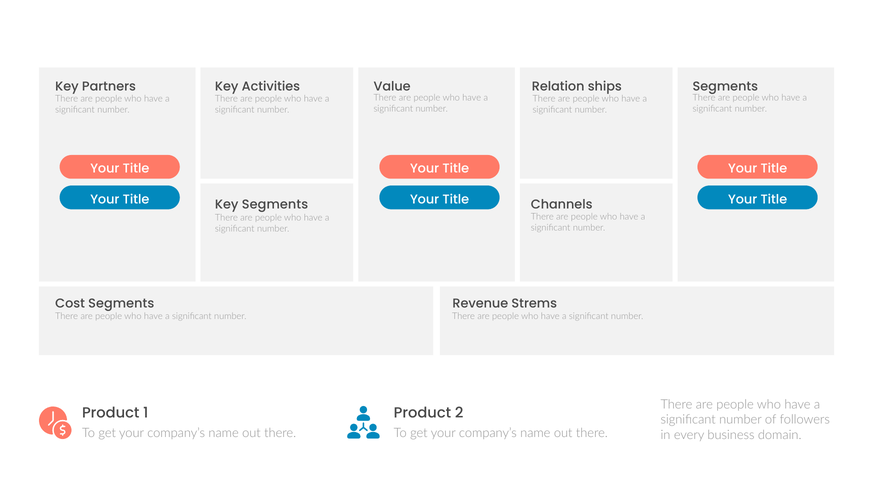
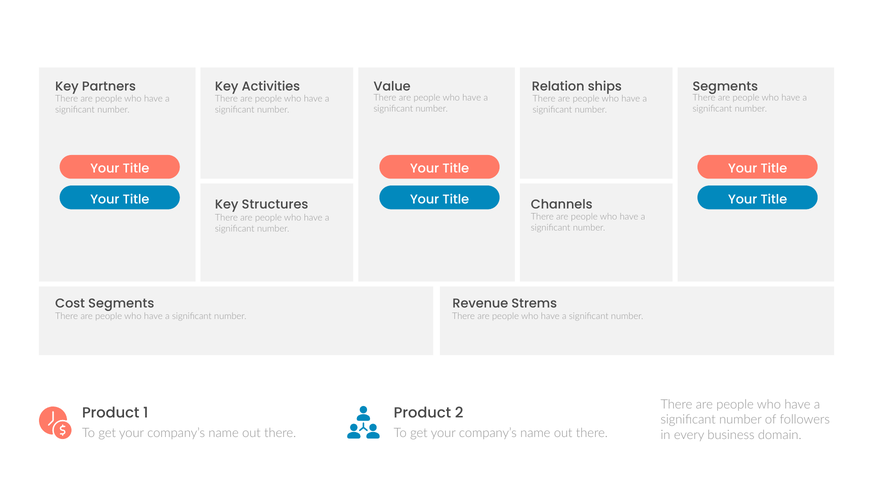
Key Segments: Segments -> Structures
